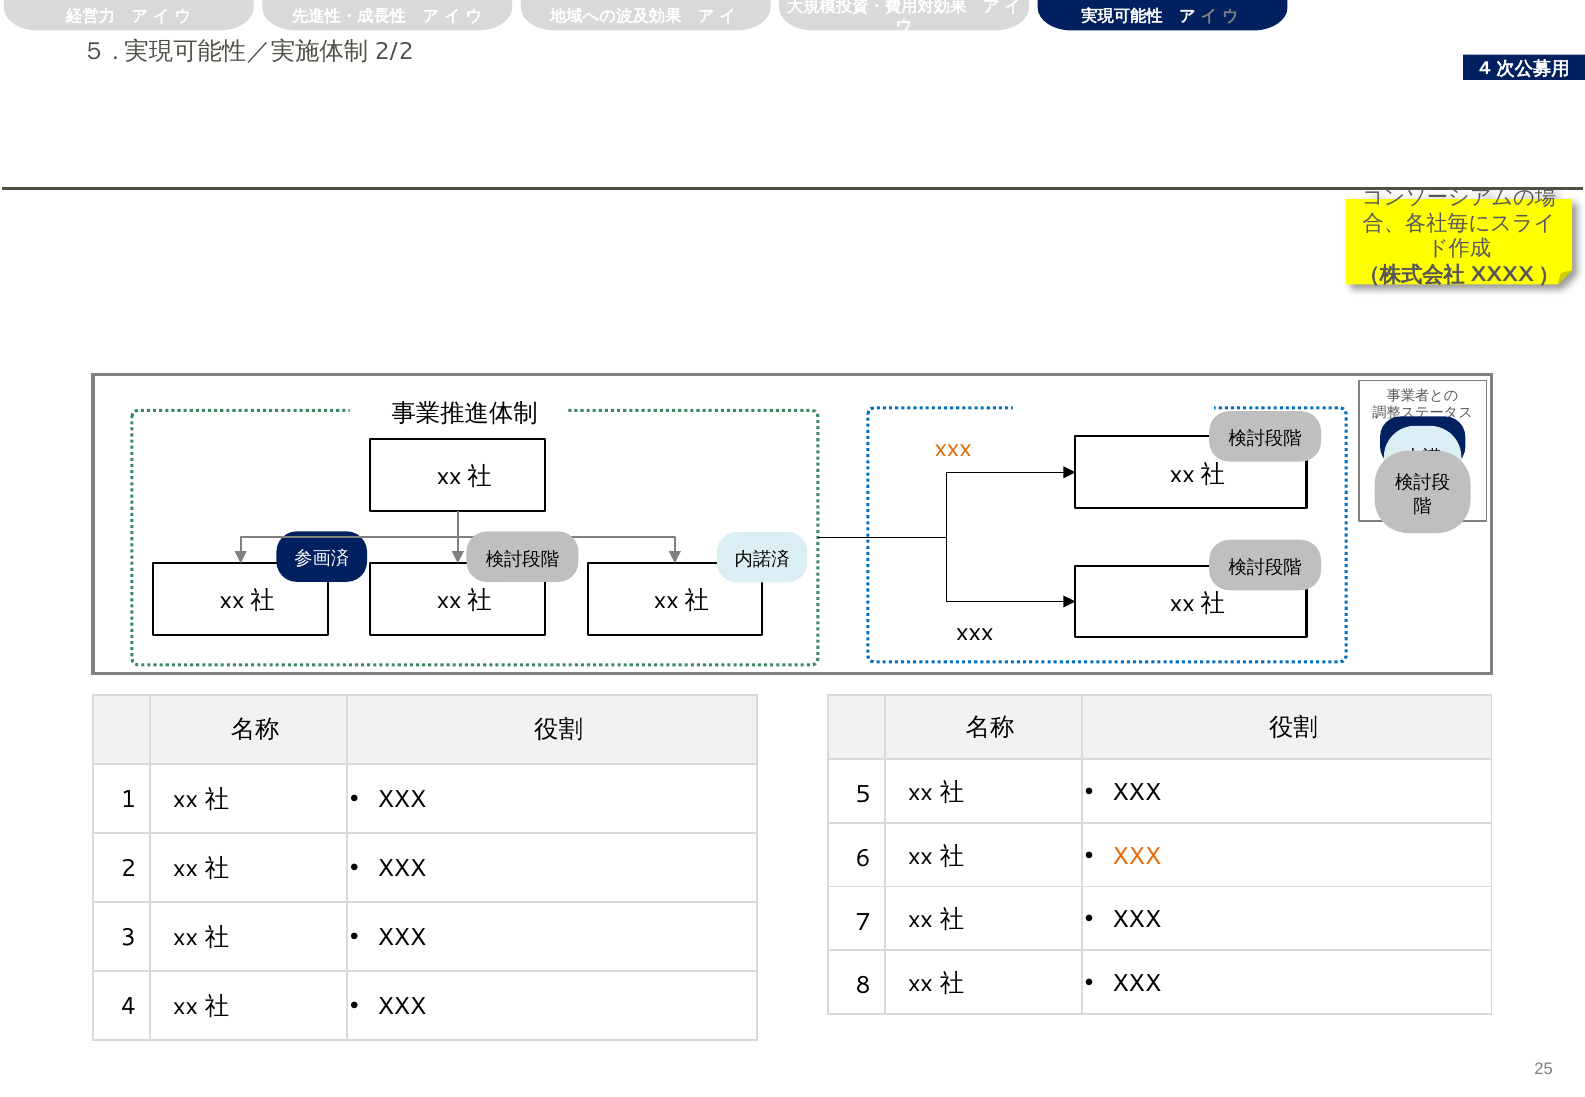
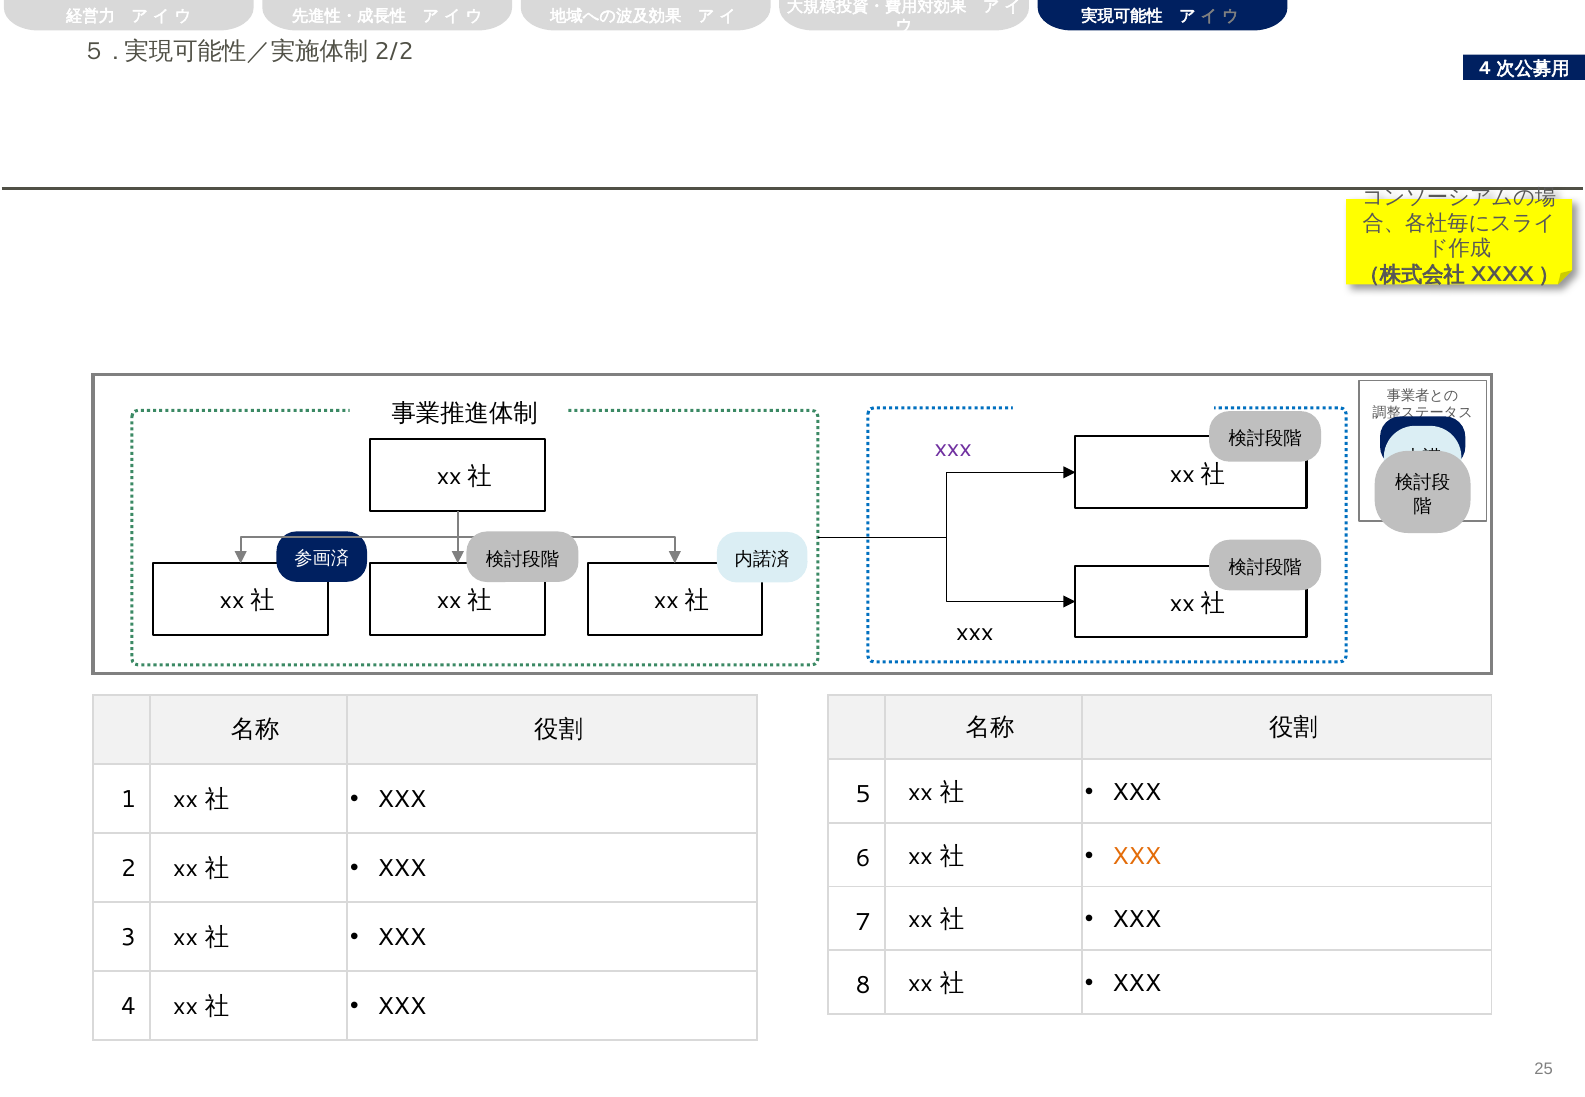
xxx at (953, 448) colour: orange -> purple
